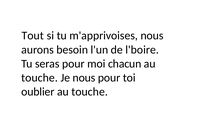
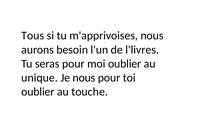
Tout: Tout -> Tous
l'boire: l'boire -> l'livres
moi chacun: chacun -> oublier
touche at (40, 78): touche -> unique
